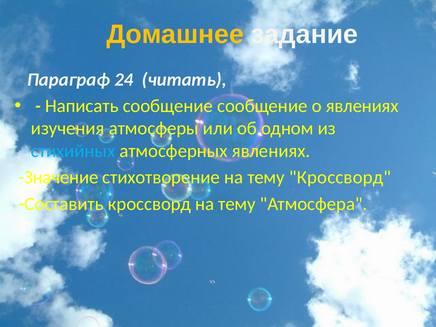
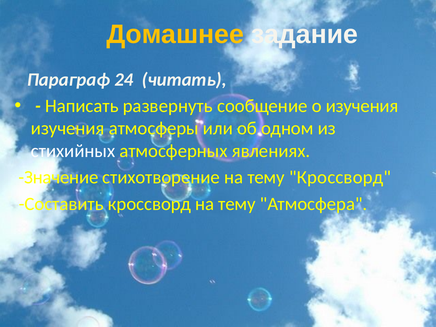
Написать сообщение: сообщение -> развернуть
о явлениях: явлениях -> изучения
стихийных colour: light blue -> white
